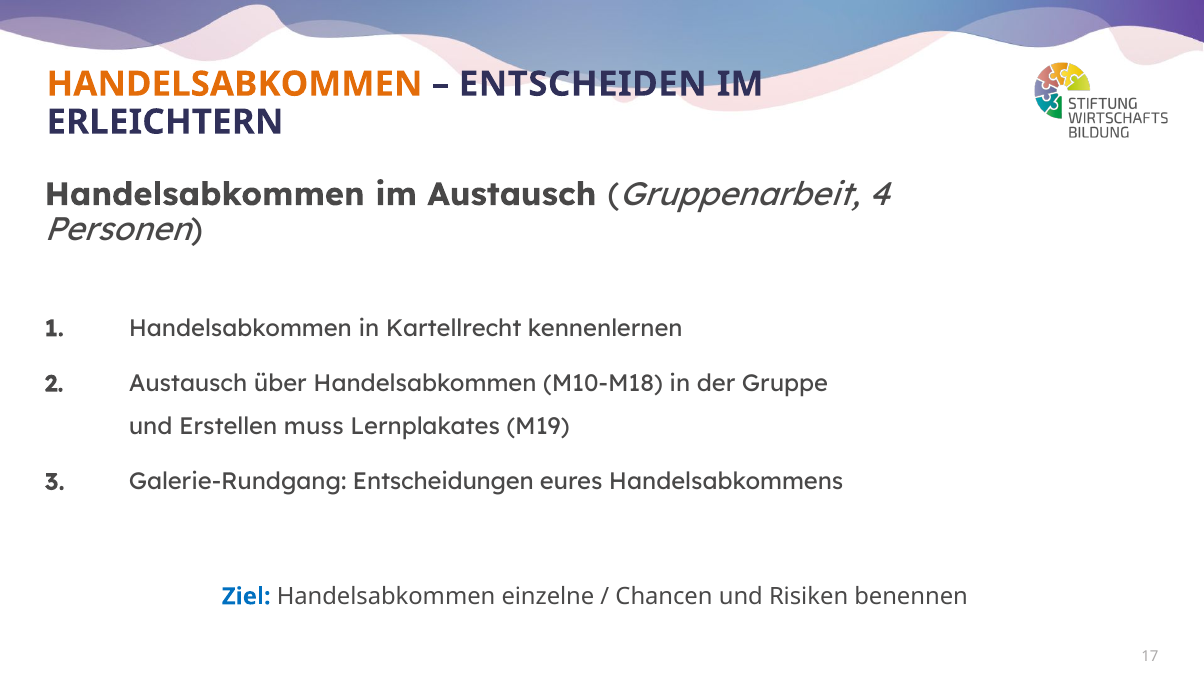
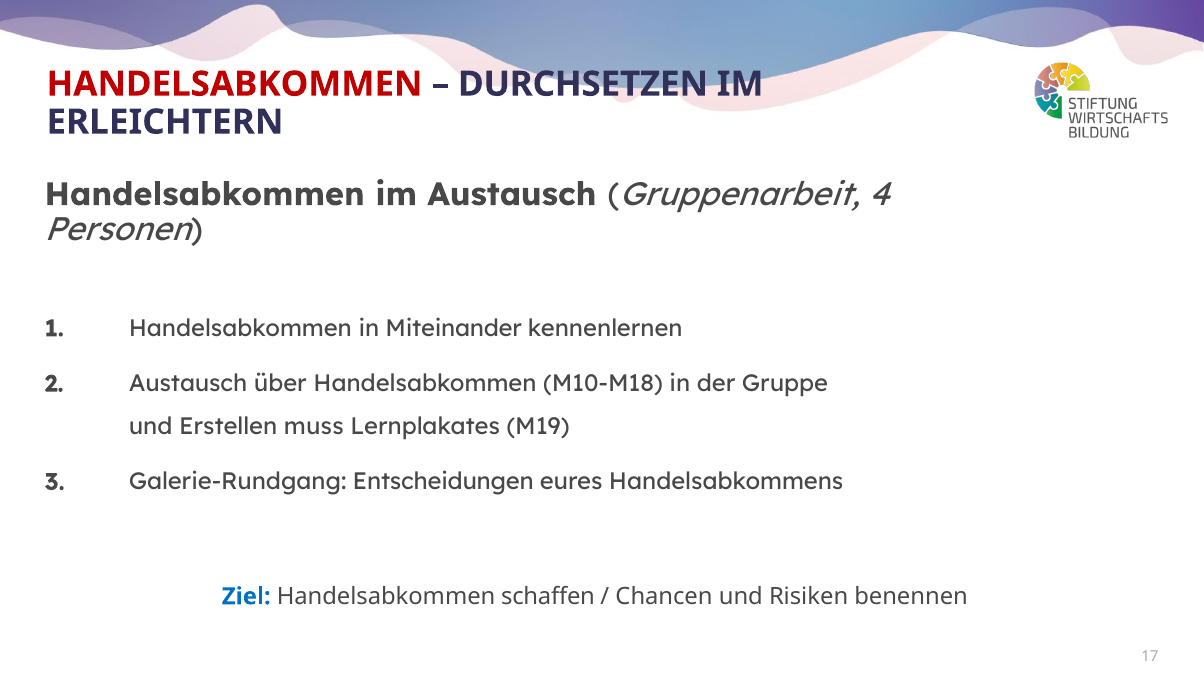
HANDELSABKOMMEN at (234, 84) colour: orange -> red
ENTSCHEIDEN: ENTSCHEIDEN -> DURCHSETZEN
Kartellrecht: Kartellrecht -> Miteinander
einzelne: einzelne -> schaffen
